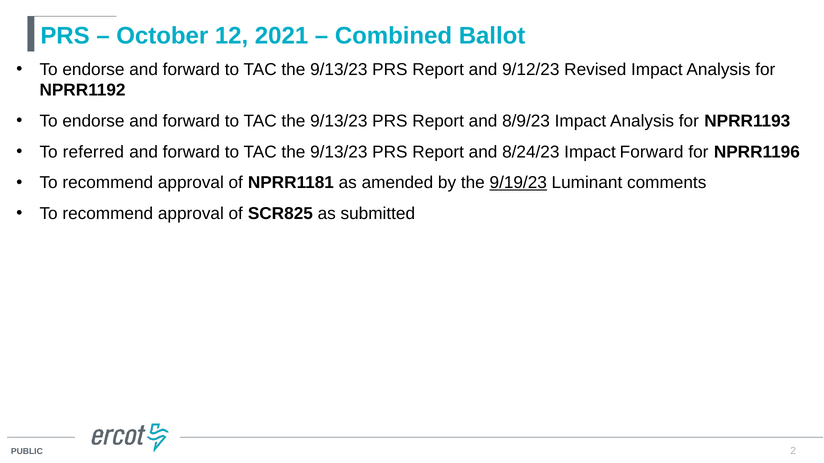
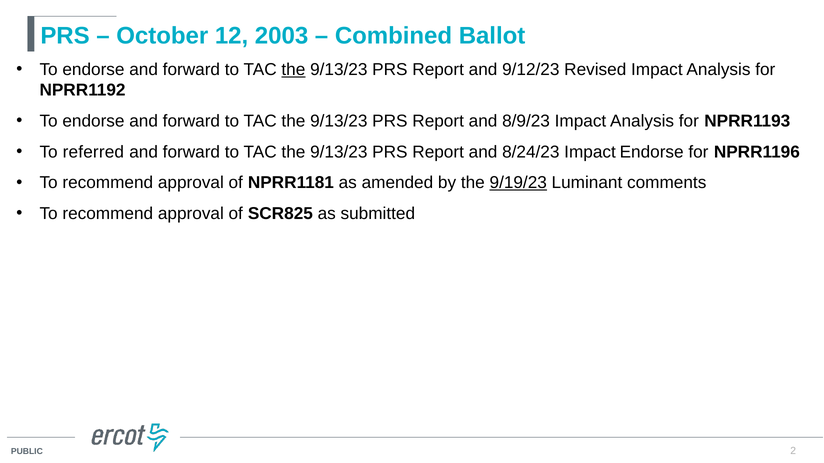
2021: 2021 -> 2003
the at (293, 70) underline: none -> present
Impact Forward: Forward -> Endorse
